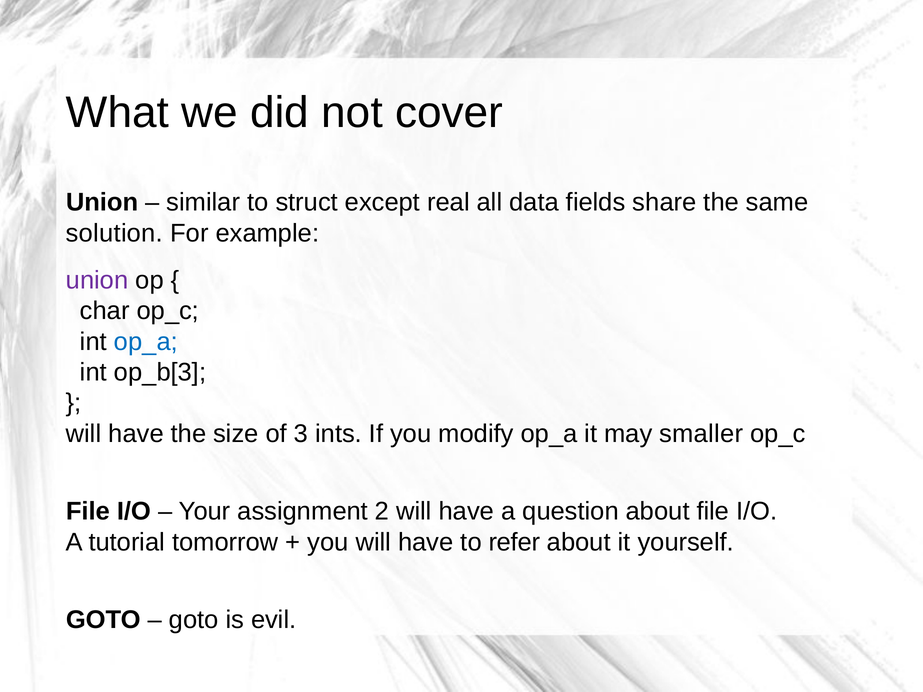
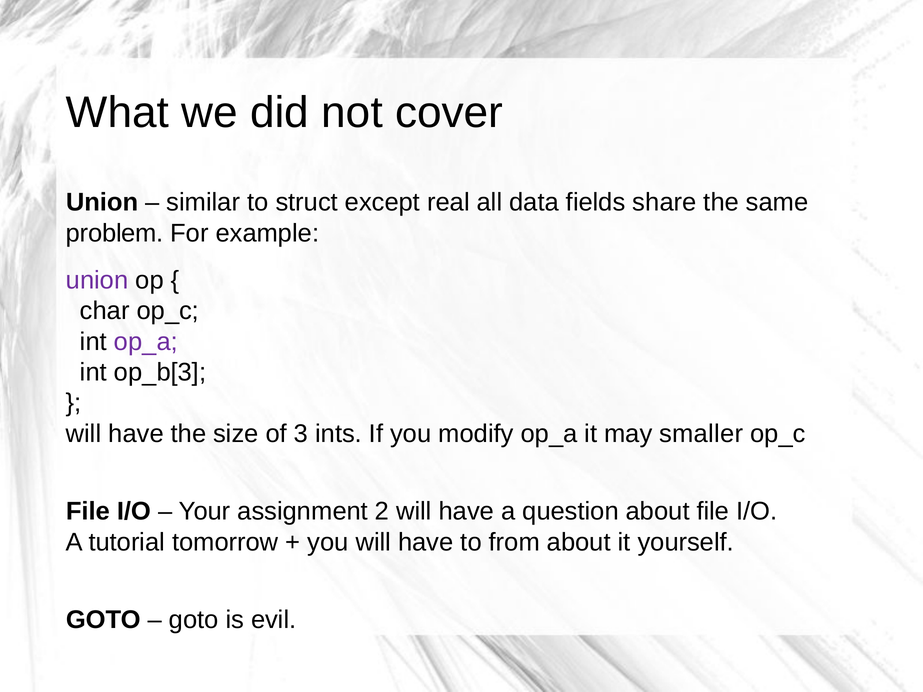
solution: solution -> problem
op_a at (146, 342) colour: blue -> purple
refer: refer -> from
